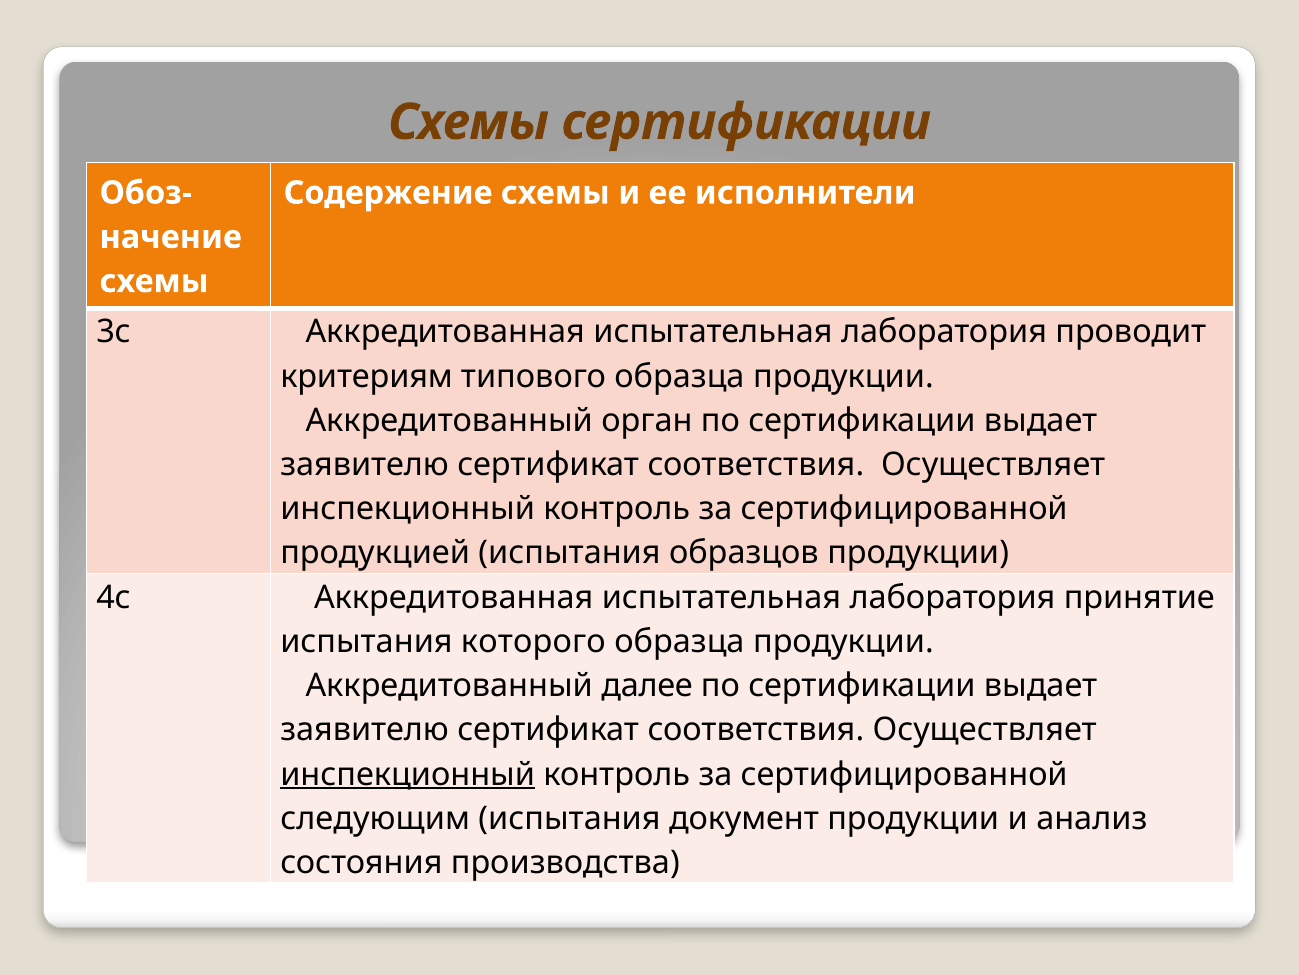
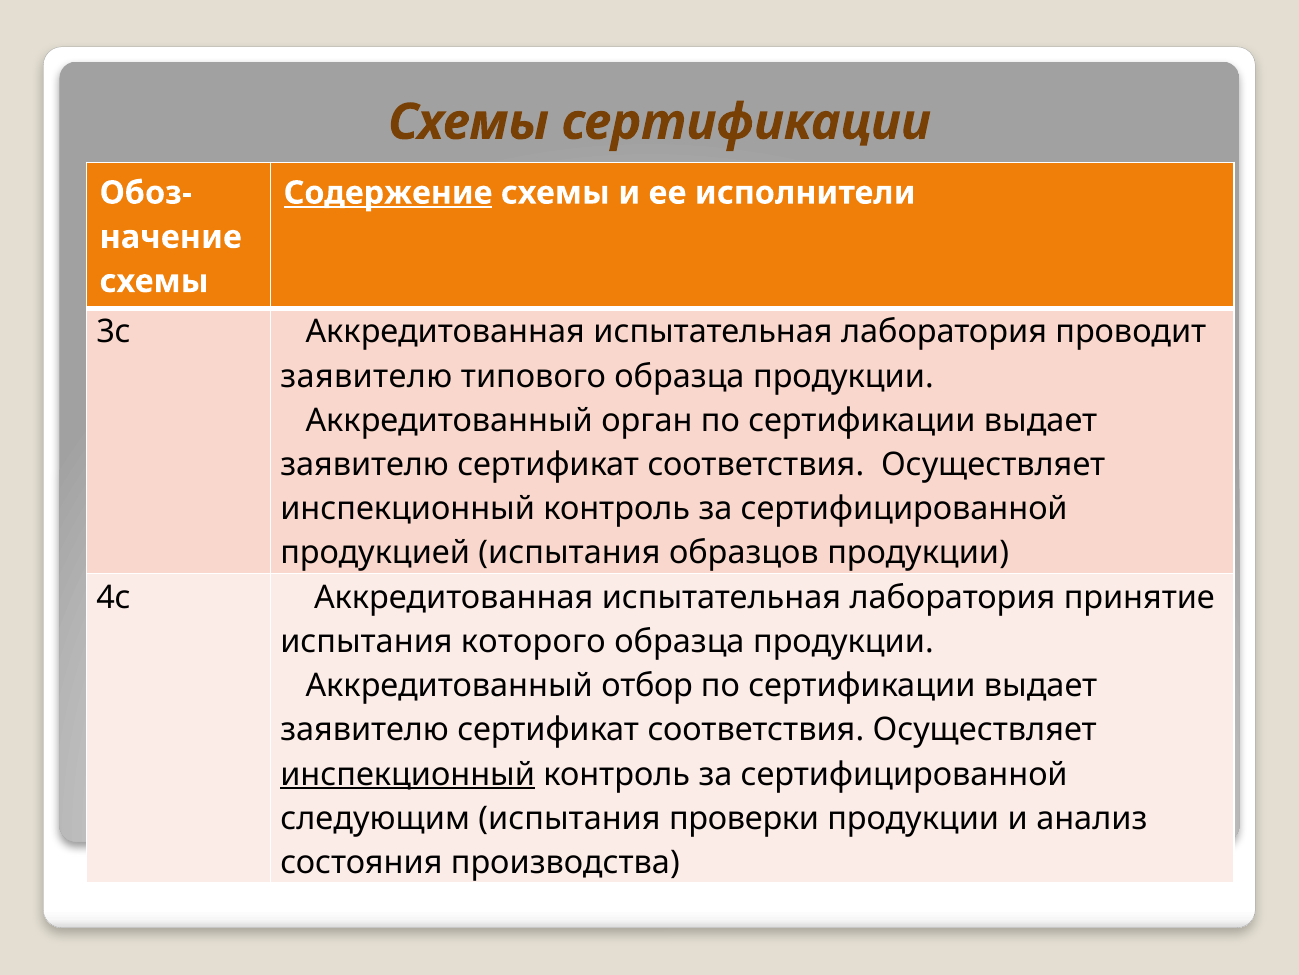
Содержение underline: none -> present
критериям at (367, 376): критериям -> заявителю
далее: далее -> отбор
документ: документ -> проверки
